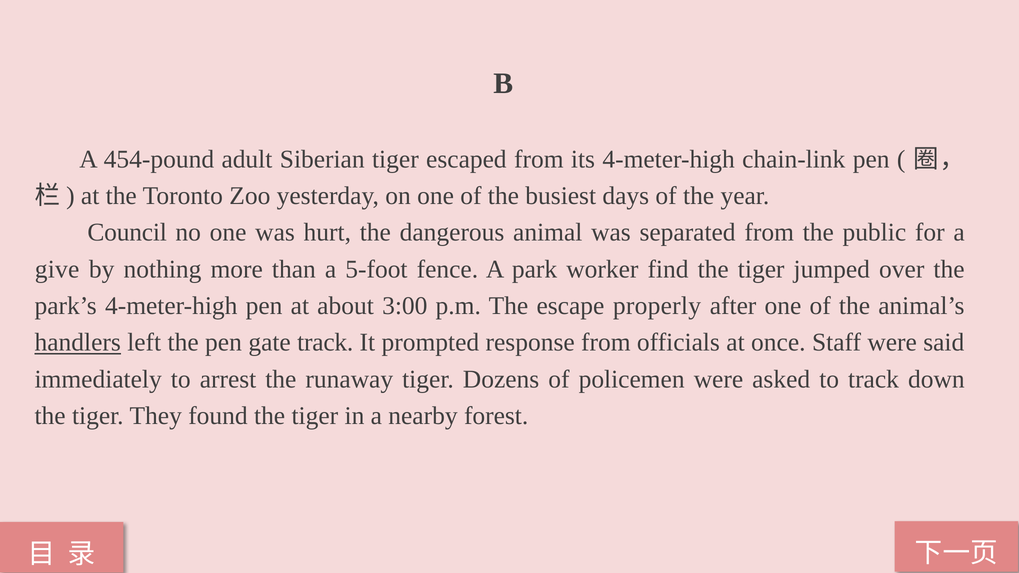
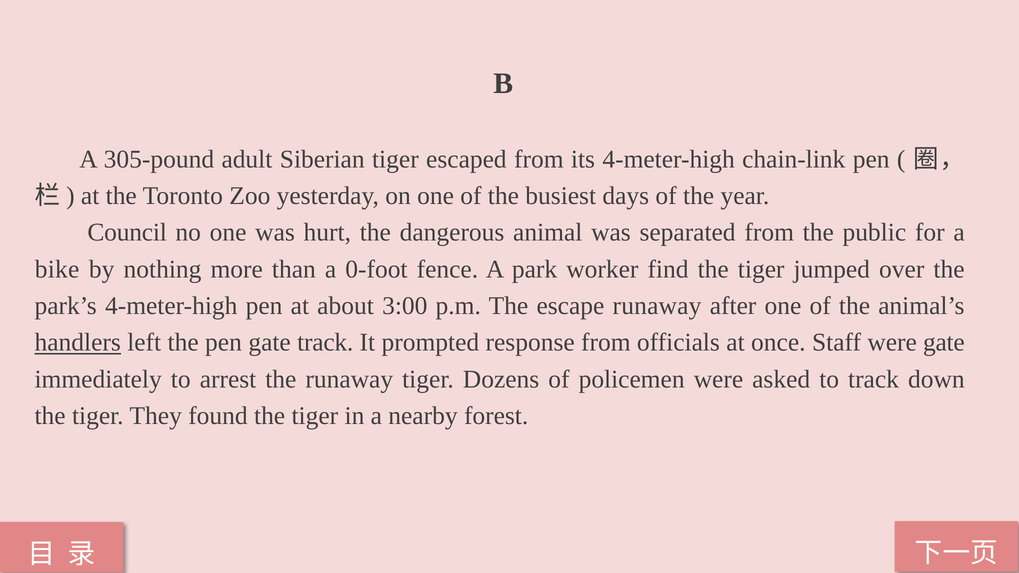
454-pound: 454-pound -> 305-pound
give: give -> bike
5-foot: 5-foot -> 0-foot
escape properly: properly -> runaway
were said: said -> gate
